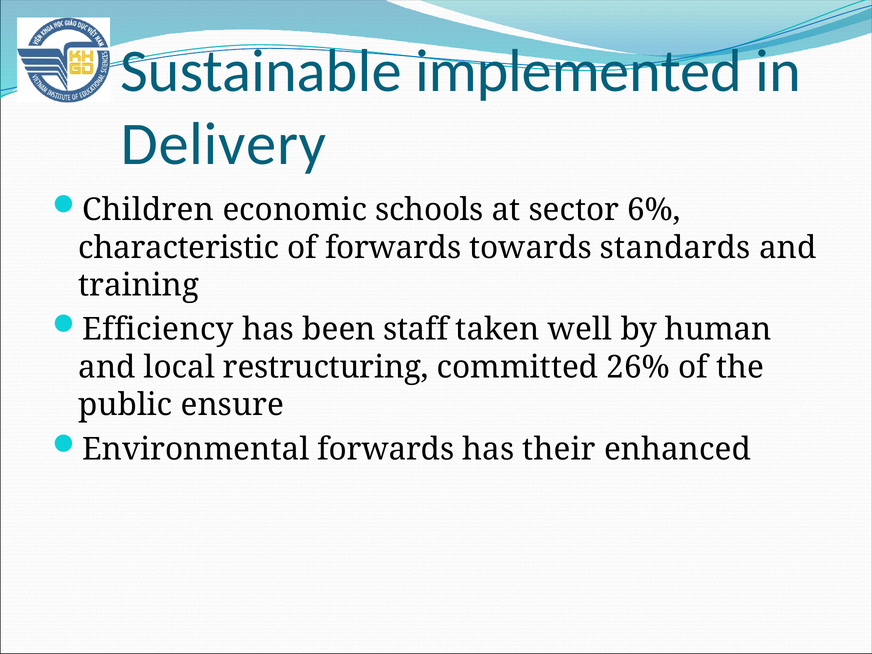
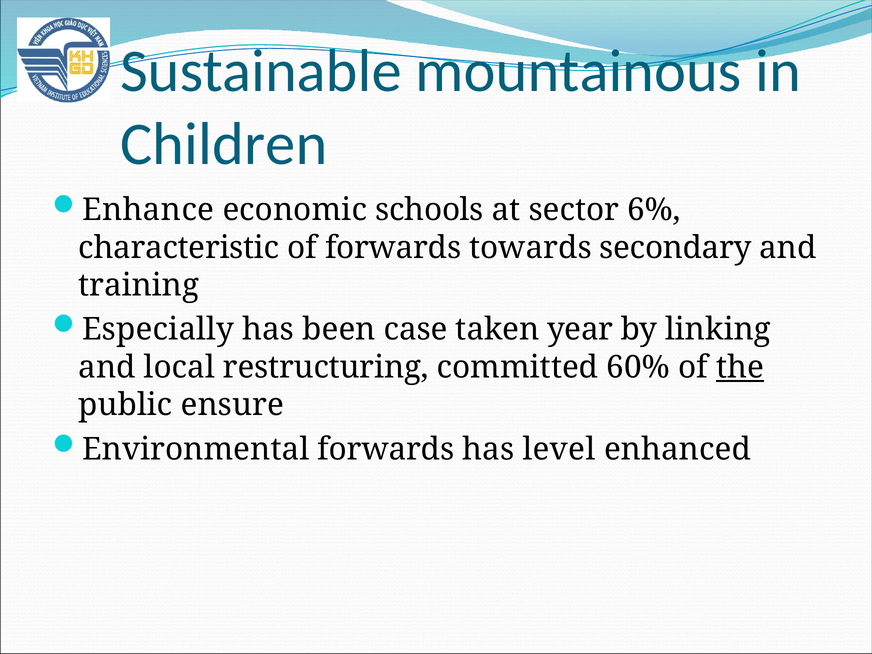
implemented: implemented -> mountainous
Delivery: Delivery -> Children
Children: Children -> Enhance
standards: standards -> secondary
Efficiency: Efficiency -> Especially
staff: staff -> case
well: well -> year
human: human -> linking
26%: 26% -> 60%
the underline: none -> present
their: their -> level
